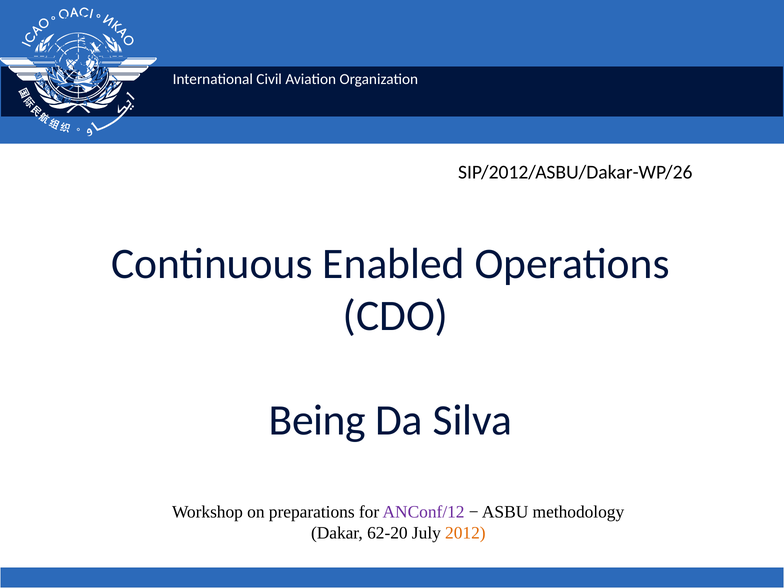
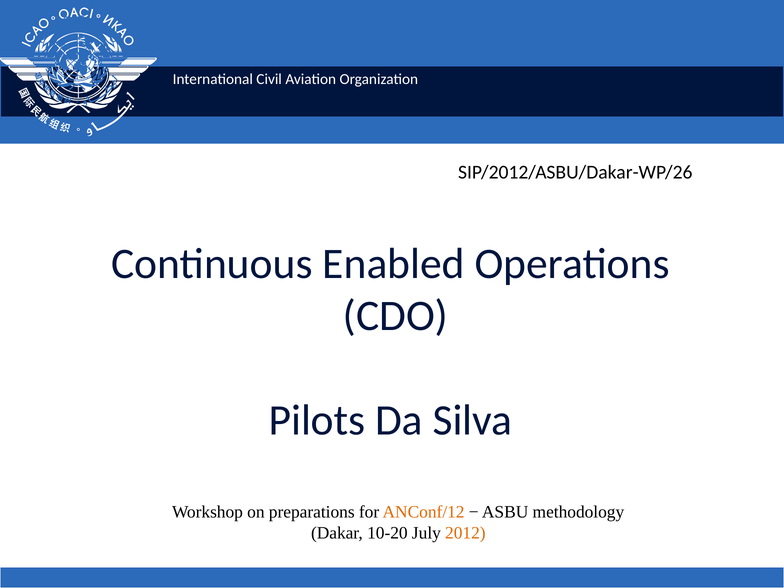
Being: Being -> Pilots
ANConf/12 colour: purple -> orange
62-20: 62-20 -> 10-20
